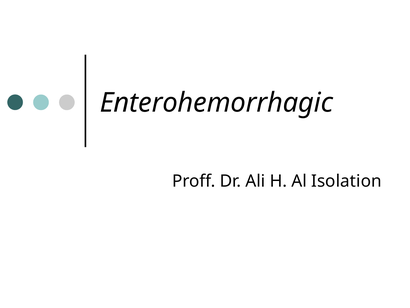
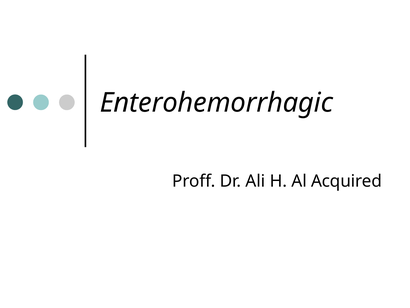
Isolation: Isolation -> Acquired
